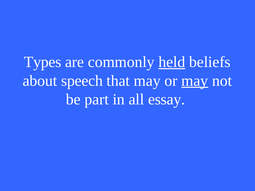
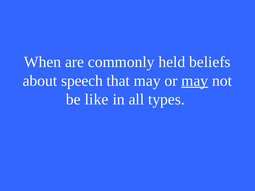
Types: Types -> When
held underline: present -> none
part: part -> like
essay: essay -> types
